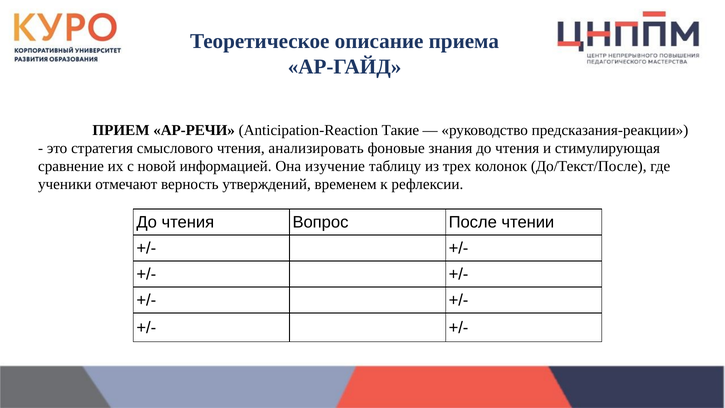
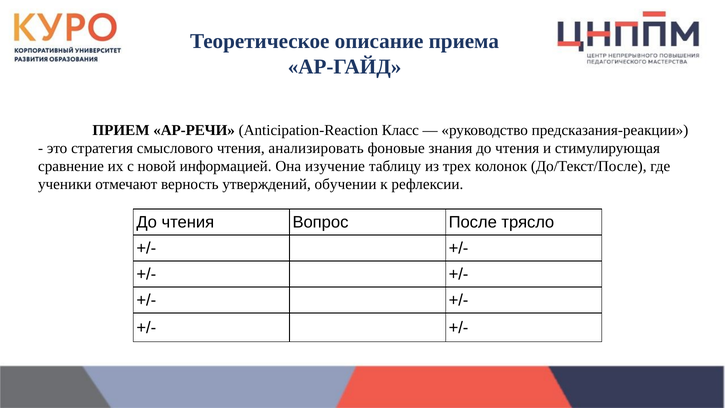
Такие: Такие -> Класс
временем: временем -> обучении
чтении: чтении -> трясло
